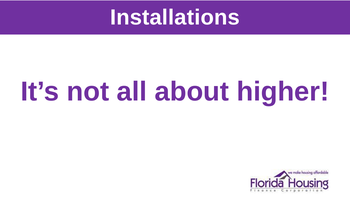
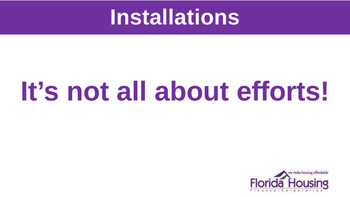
higher: higher -> efforts
